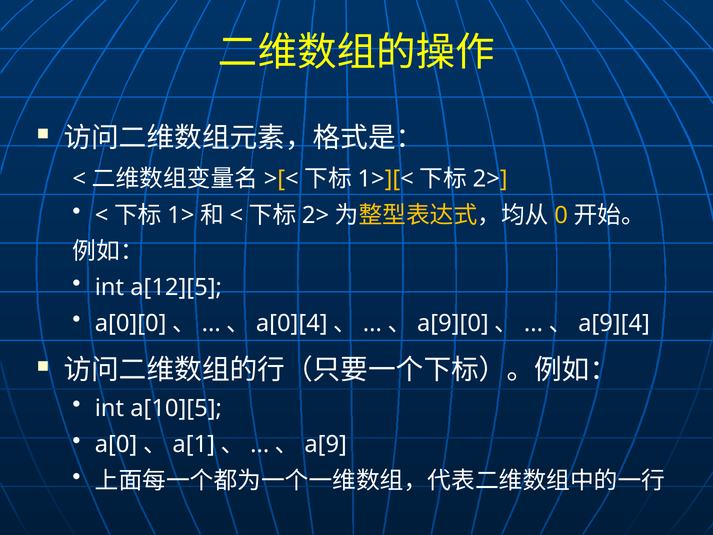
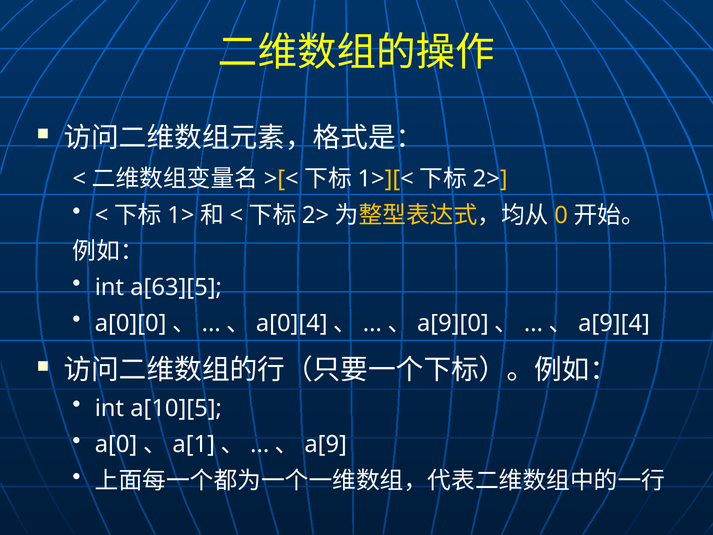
a[12][5: a[12][5 -> a[63][5
